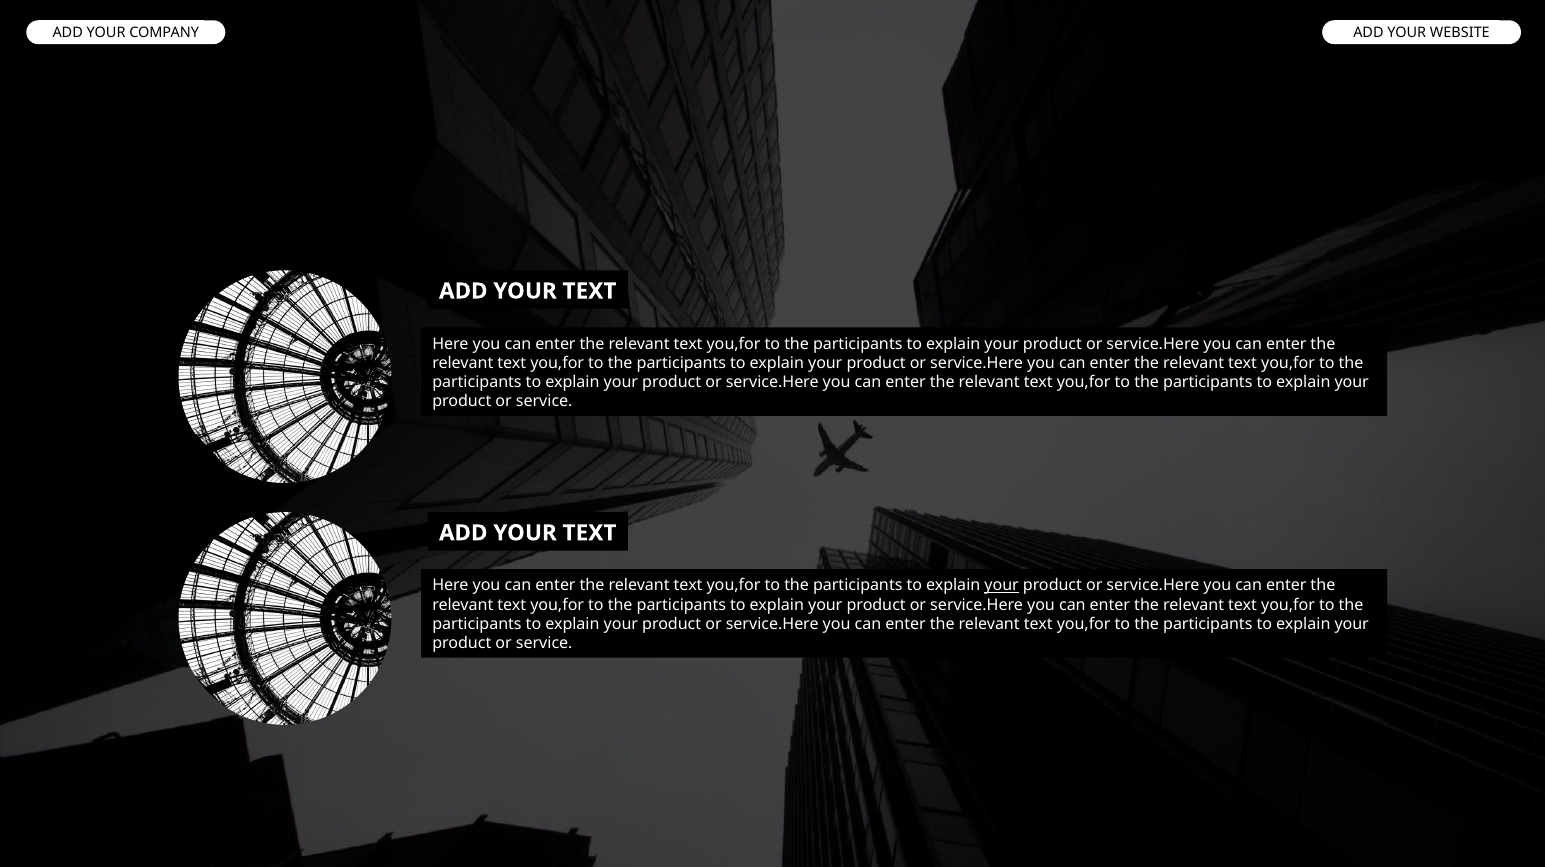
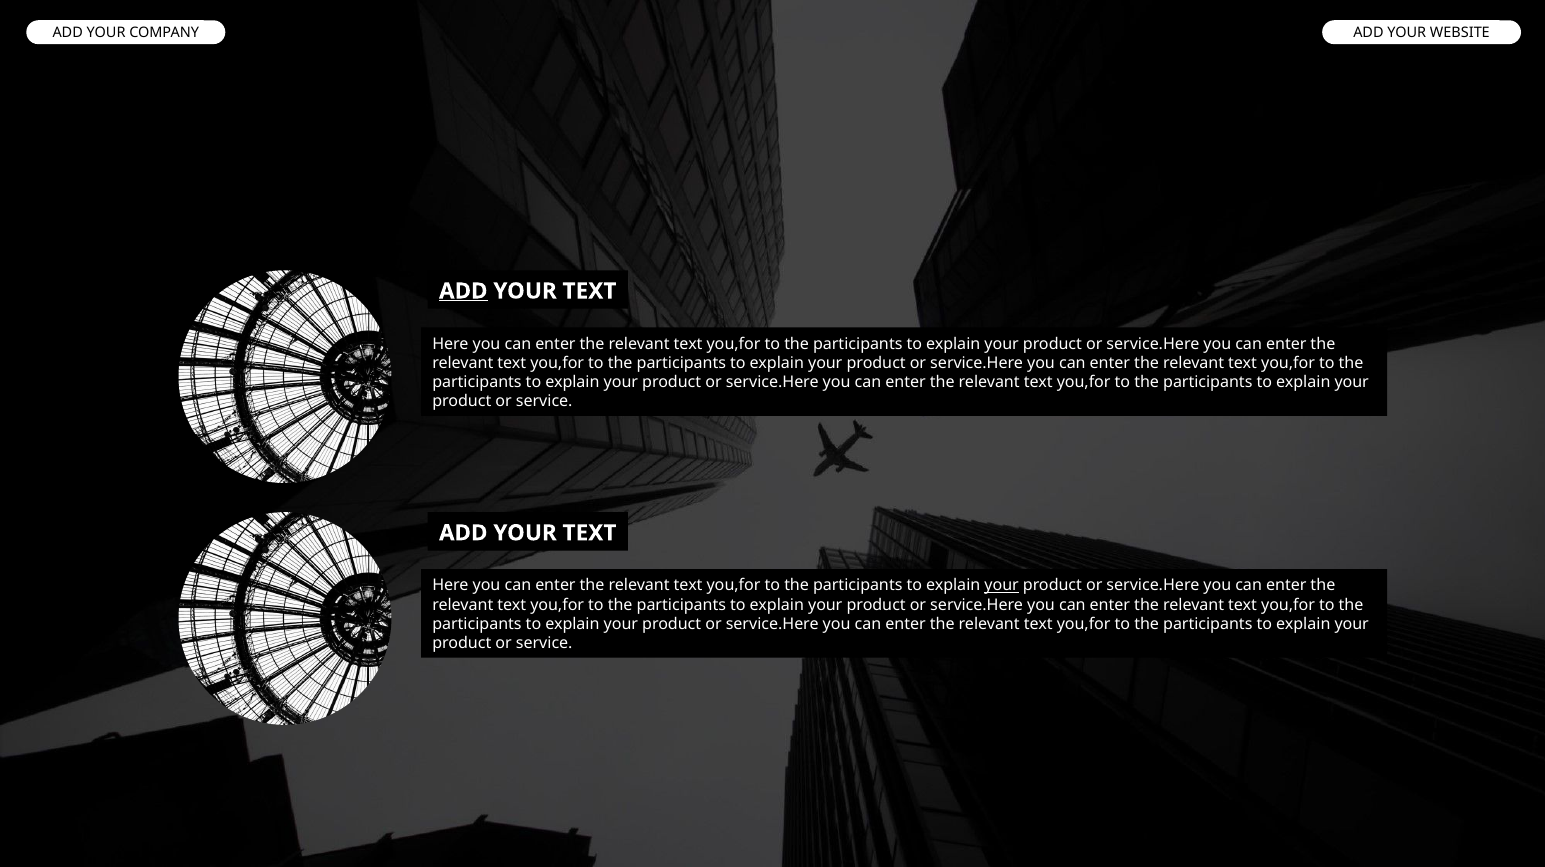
ADD at (463, 291) underline: none -> present
